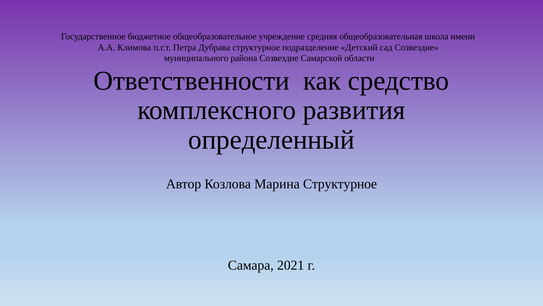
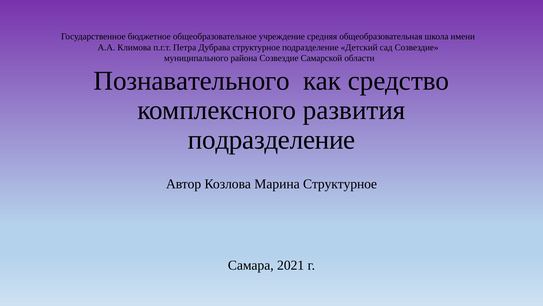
Ответственности: Ответственности -> Познавательного
определенный at (271, 139): определенный -> подразделение
